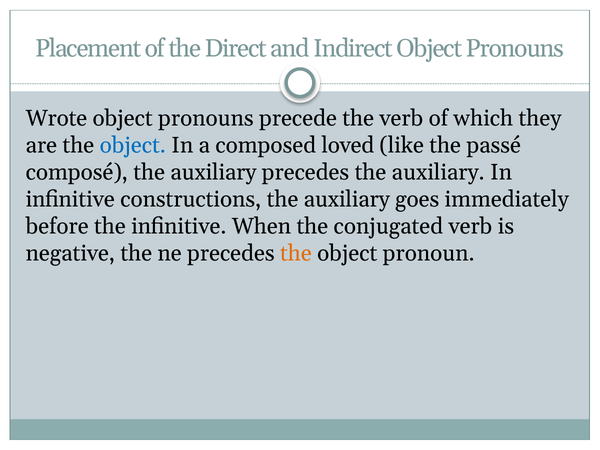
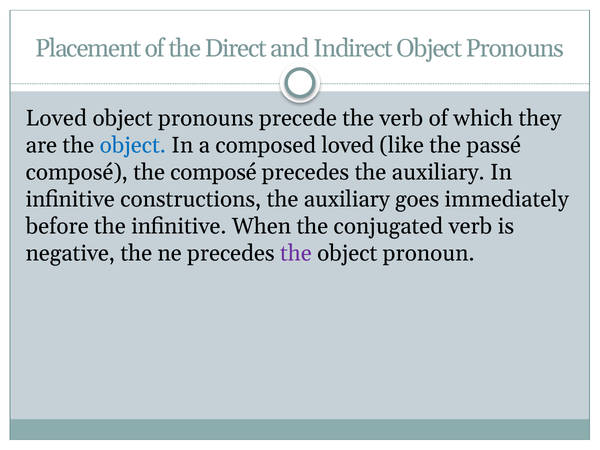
Wrote at (56, 118): Wrote -> Loved
composé the auxiliary: auxiliary -> composé
the at (296, 253) colour: orange -> purple
